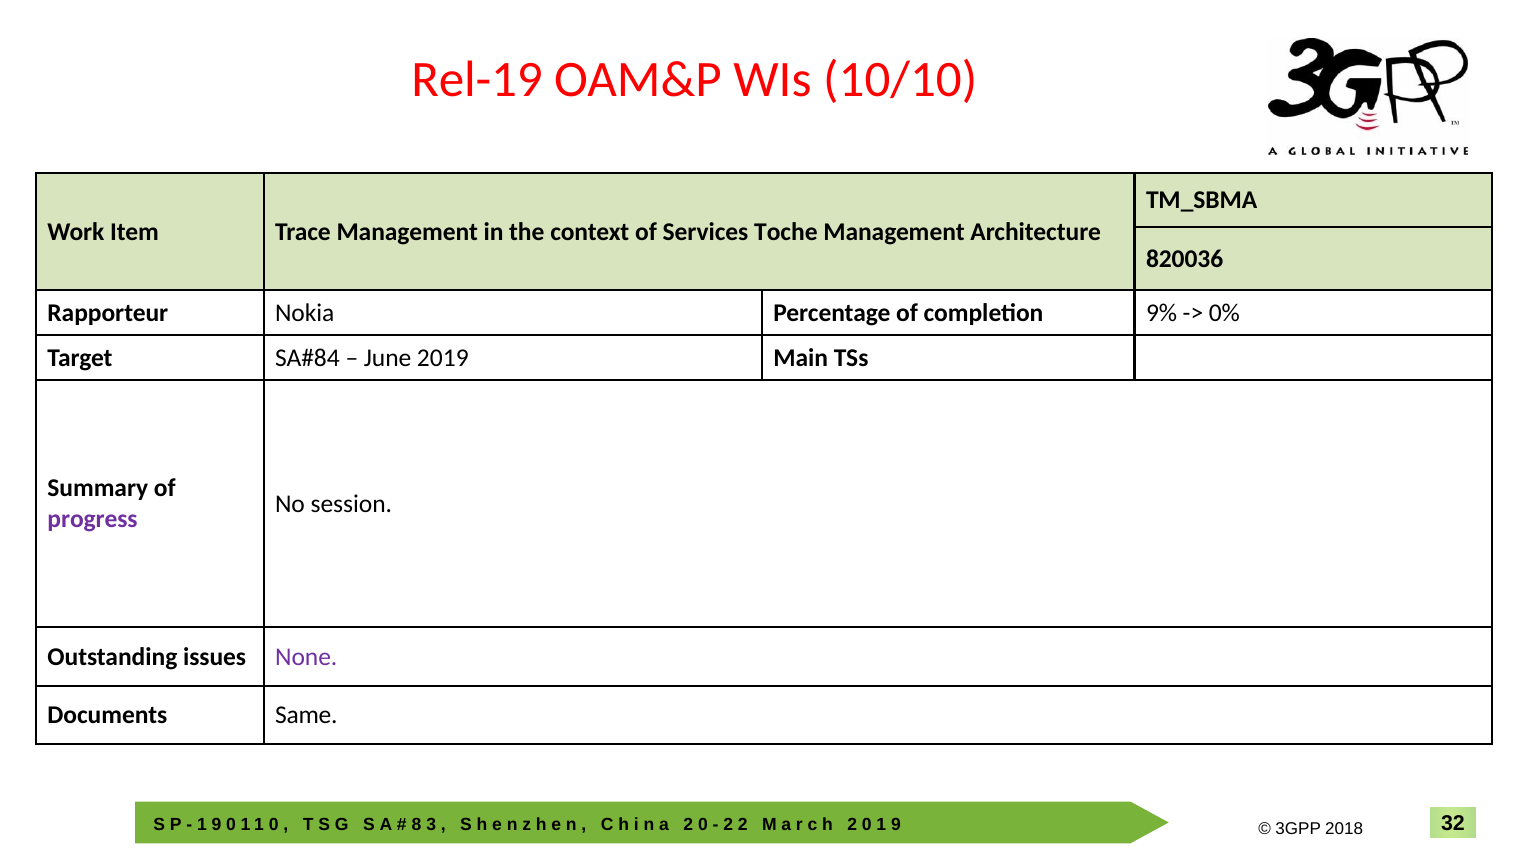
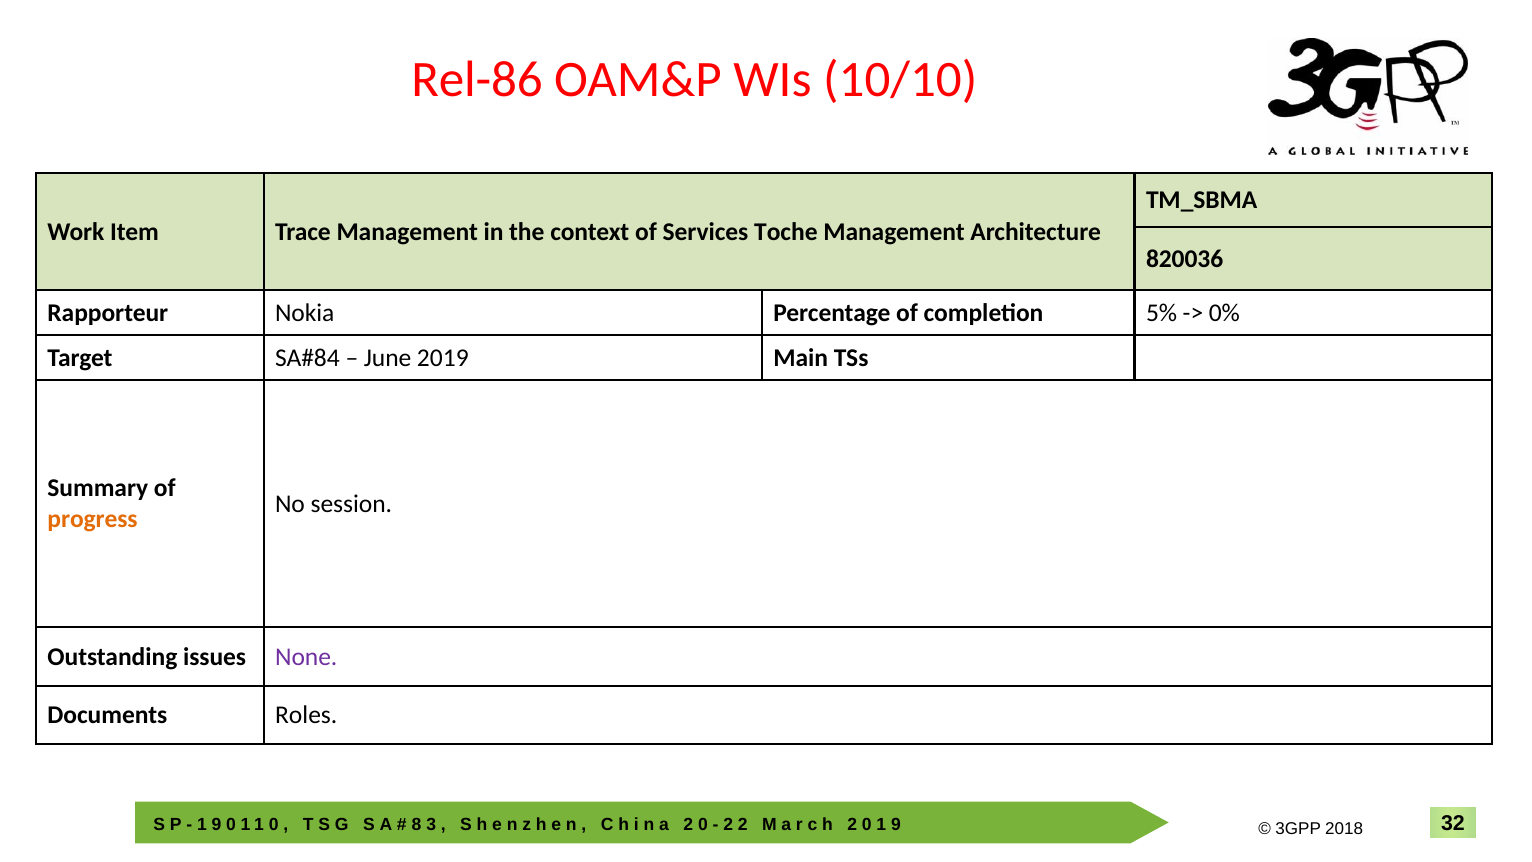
Rel-19: Rel-19 -> Rel-86
9%: 9% -> 5%
progress colour: purple -> orange
Same: Same -> Roles
